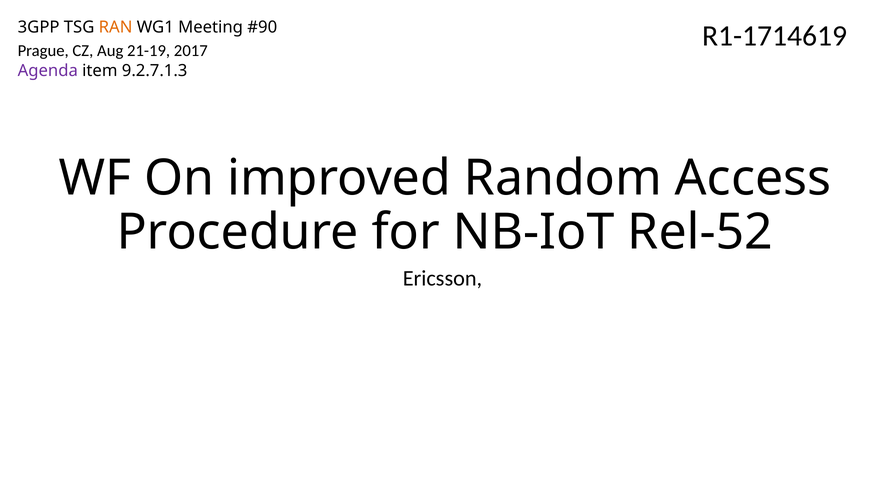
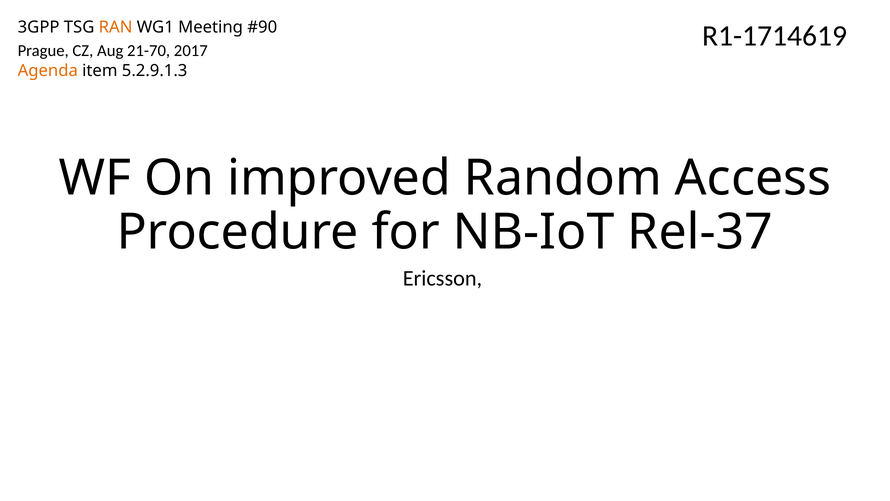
21-19: 21-19 -> 21-70
Agenda colour: purple -> orange
9.2.7.1.3: 9.2.7.1.3 -> 5.2.9.1.3
Rel-52: Rel-52 -> Rel-37
